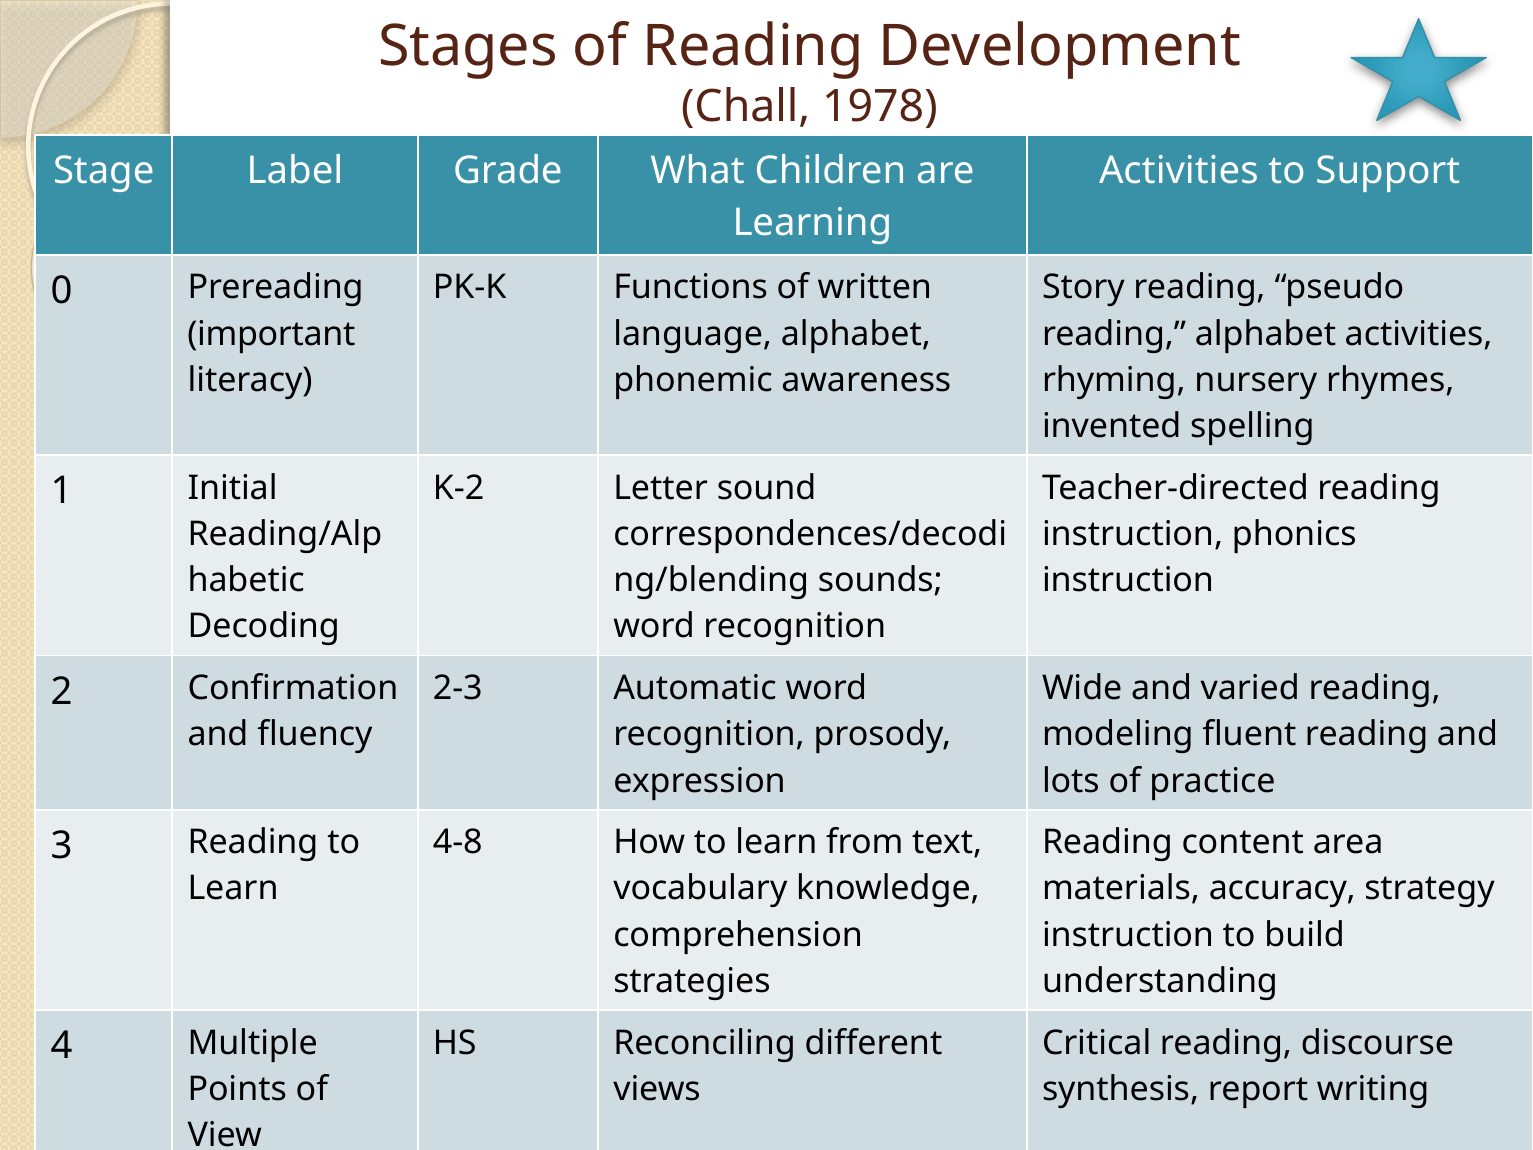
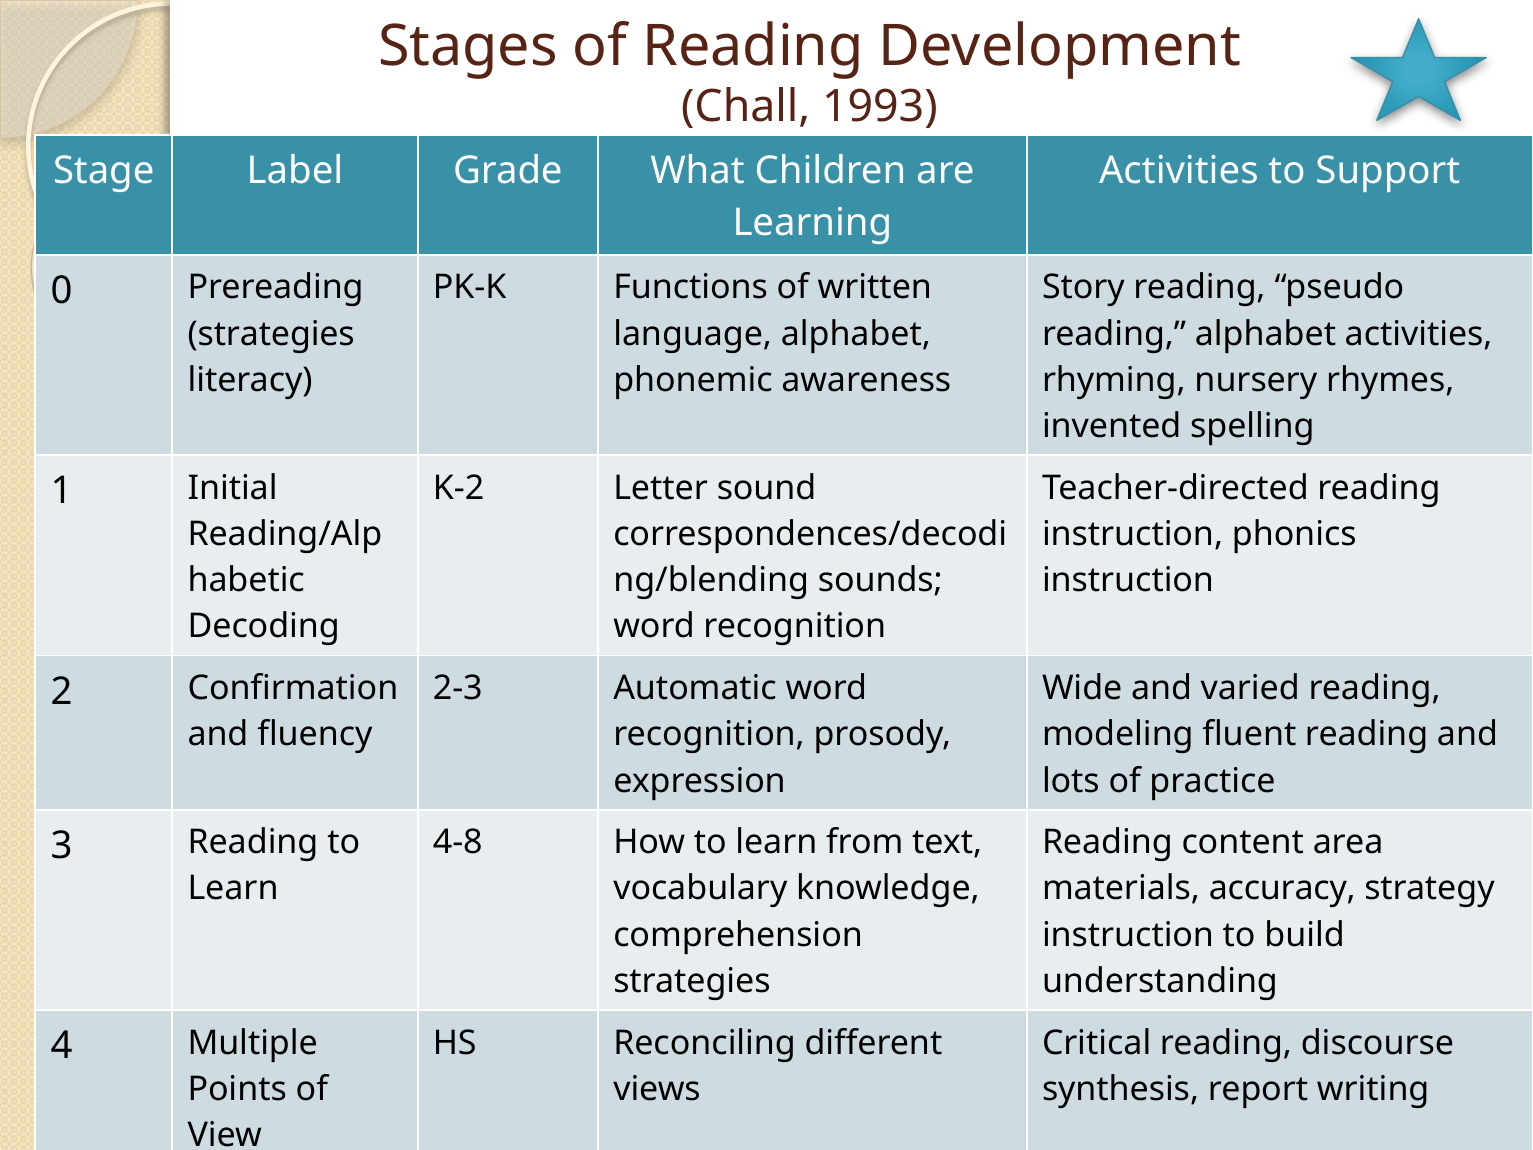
1978: 1978 -> 1993
important at (271, 334): important -> strategies
